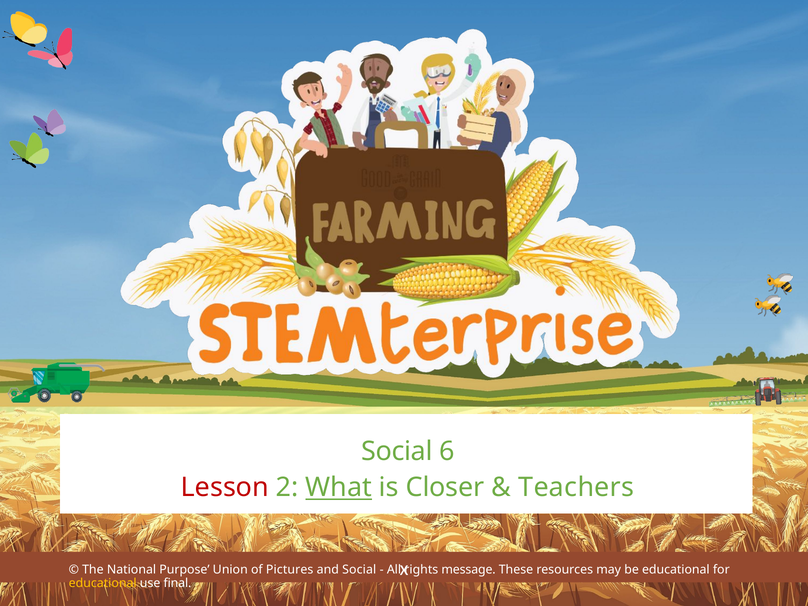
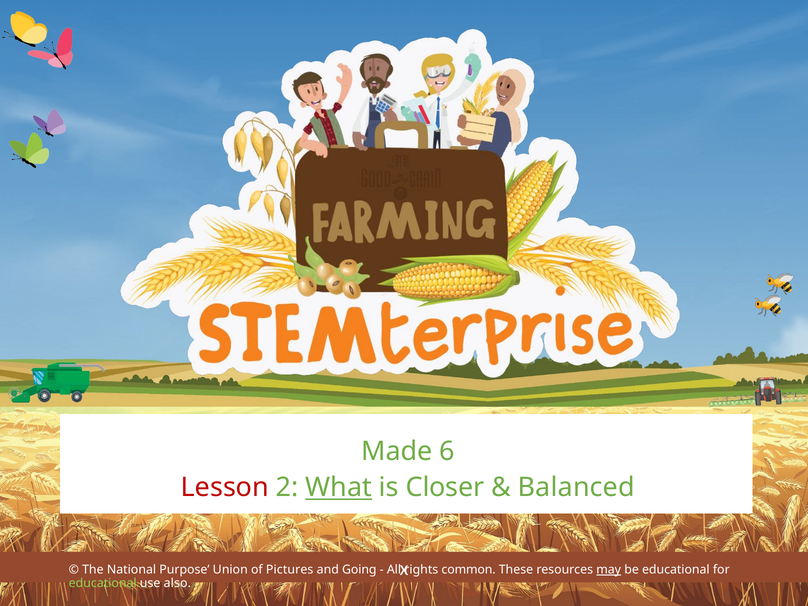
Social at (397, 451): Social -> Made
Teachers: Teachers -> Balanced
and Social: Social -> Going
message: message -> common
may underline: none -> present
educational at (103, 583) colour: yellow -> light green
final: final -> also
